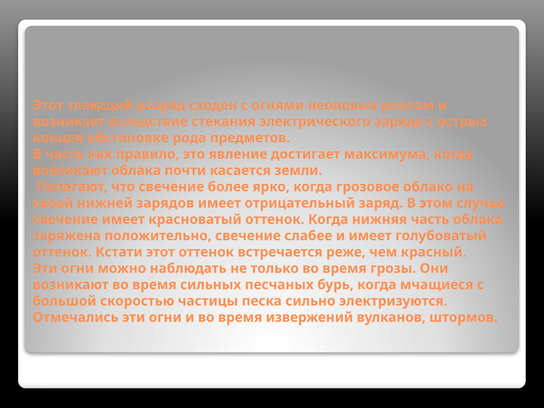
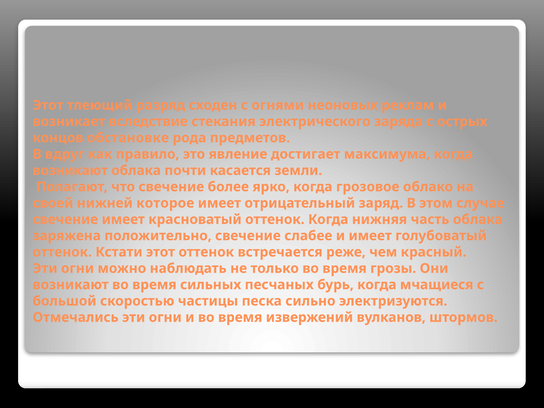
В часть: часть -> вдруг
зарядов: зарядов -> которое
